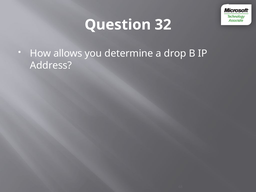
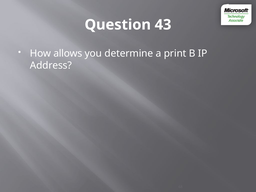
32: 32 -> 43
drop: drop -> print
